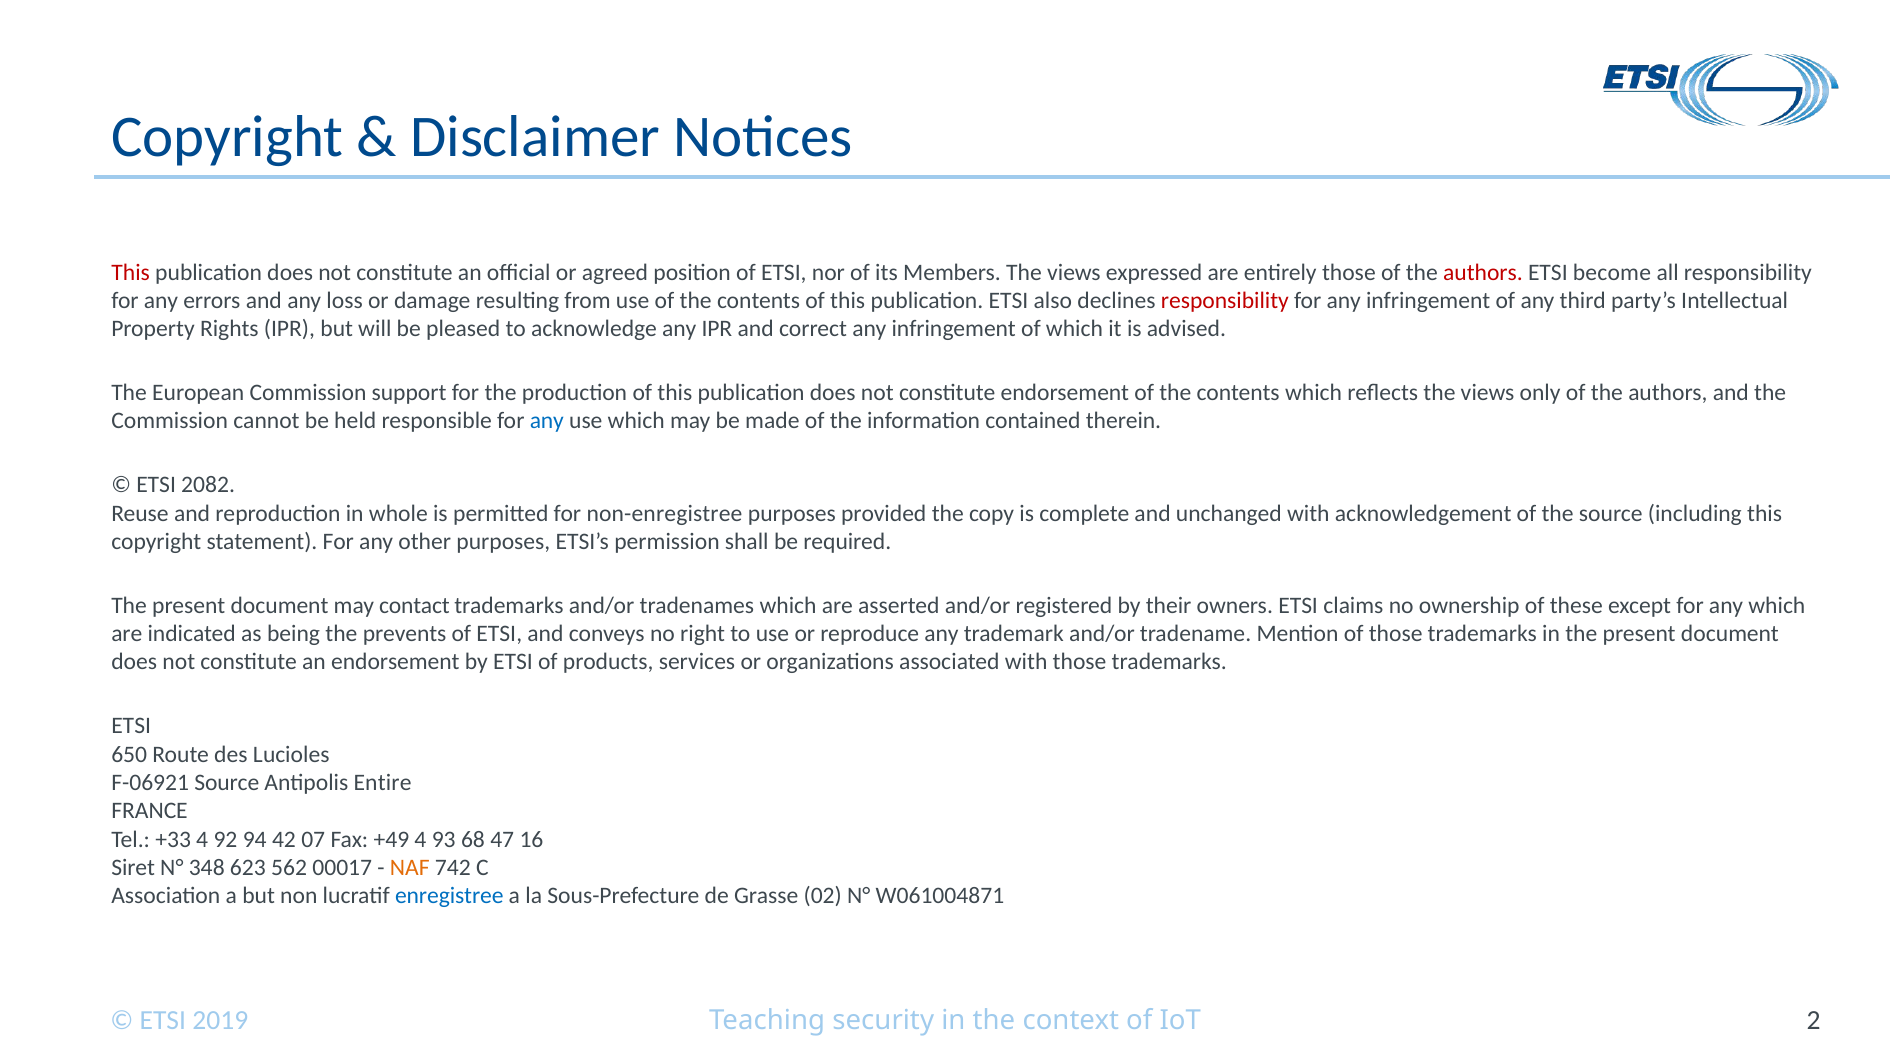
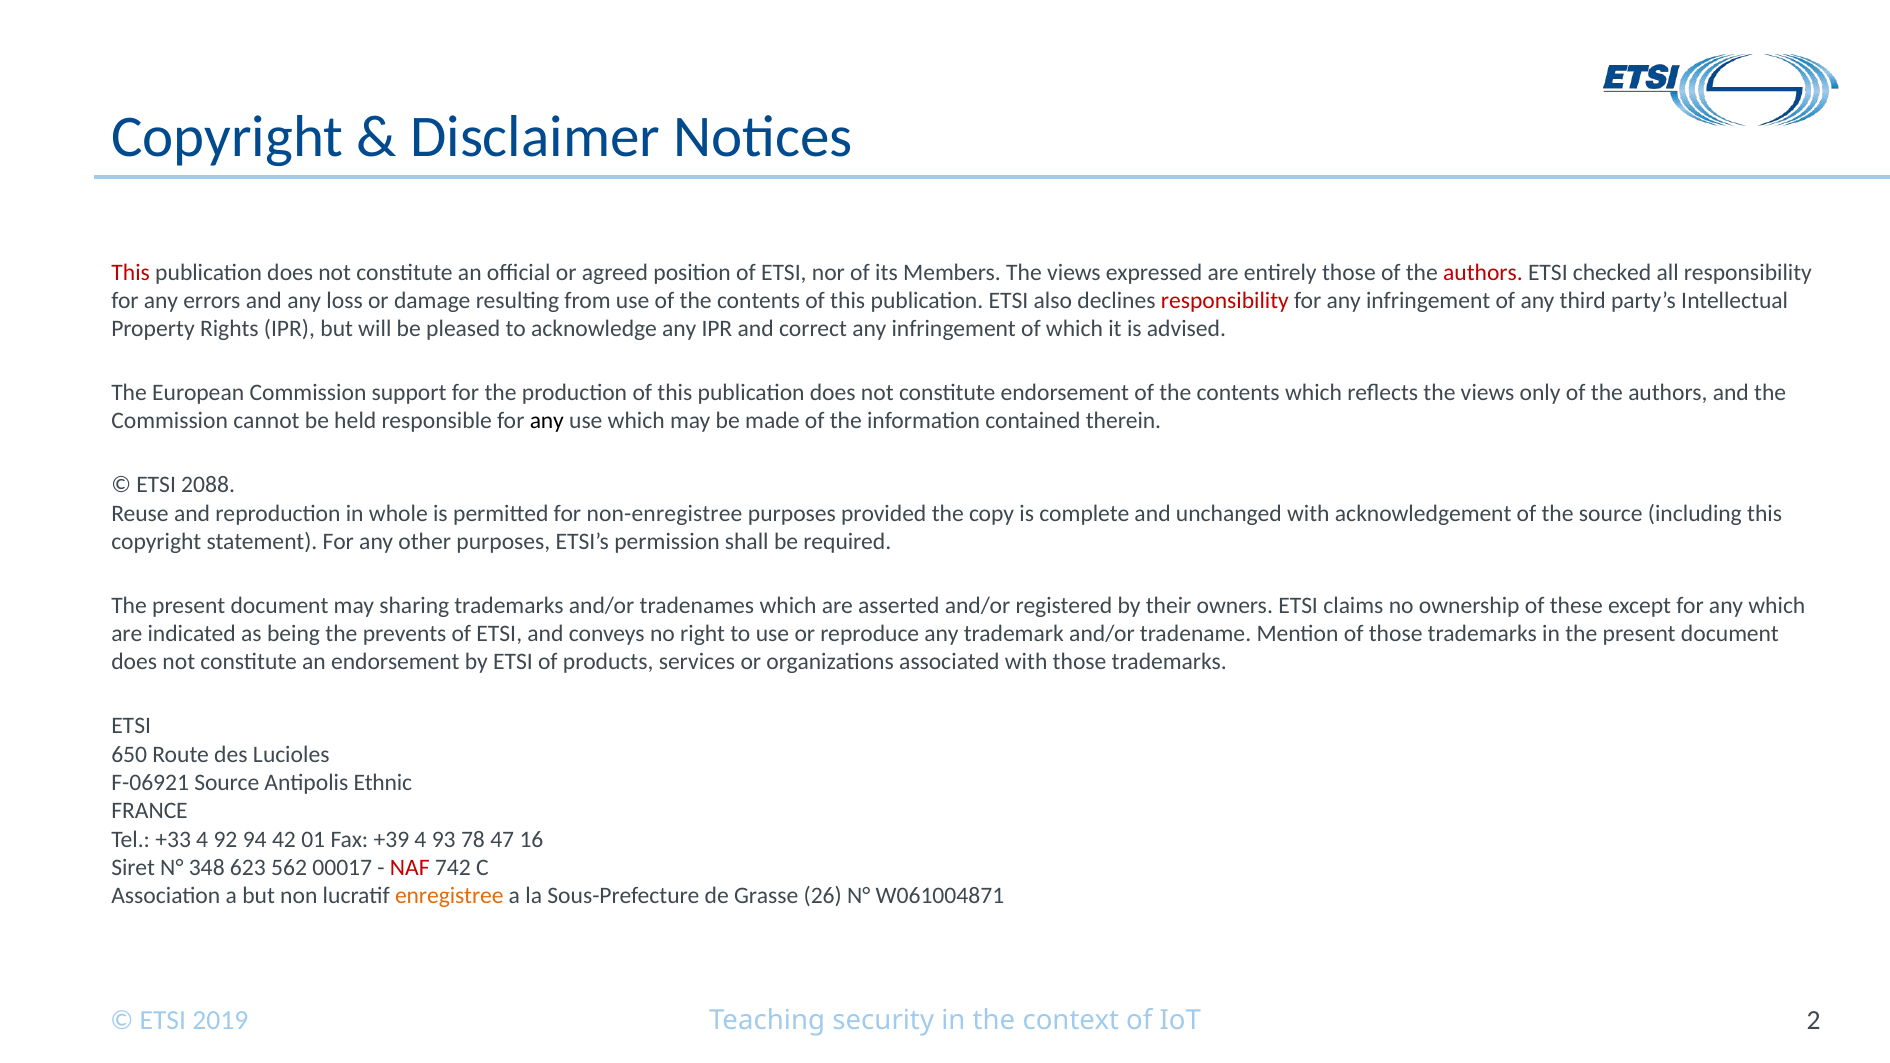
become: become -> checked
any at (547, 421) colour: blue -> black
2082: 2082 -> 2088
contact: contact -> sharing
Entire: Entire -> Ethnic
07: 07 -> 01
+49: +49 -> +39
68: 68 -> 78
NAF colour: orange -> red
enregistree colour: blue -> orange
02: 02 -> 26
